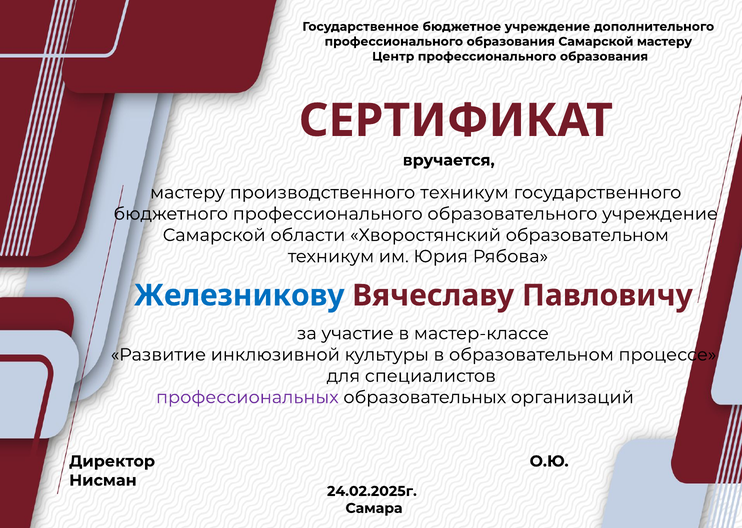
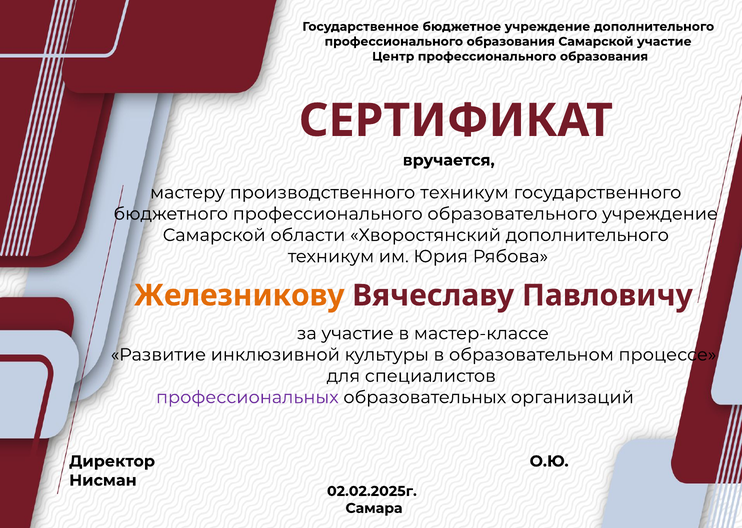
Самарской мастеру: мастеру -> участие
Хворостянский образовательном: образовательном -> дополнительного
Железникову colour: blue -> orange
24.02.2025г: 24.02.2025г -> 02.02.2025г
